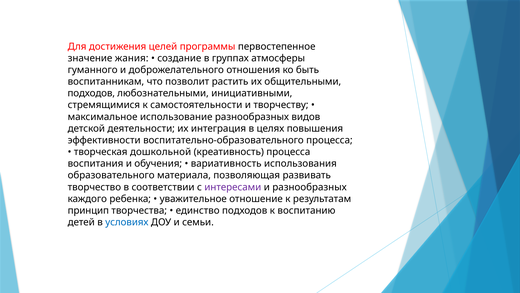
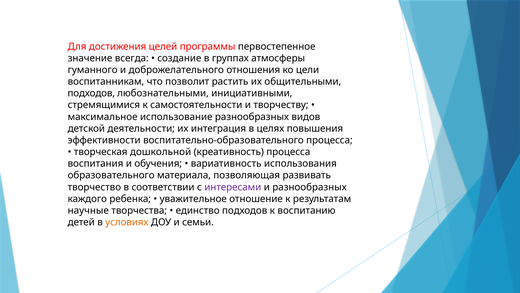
жания: жания -> всегда
быть: быть -> цели
принцип: принцип -> научные
условиях colour: blue -> orange
